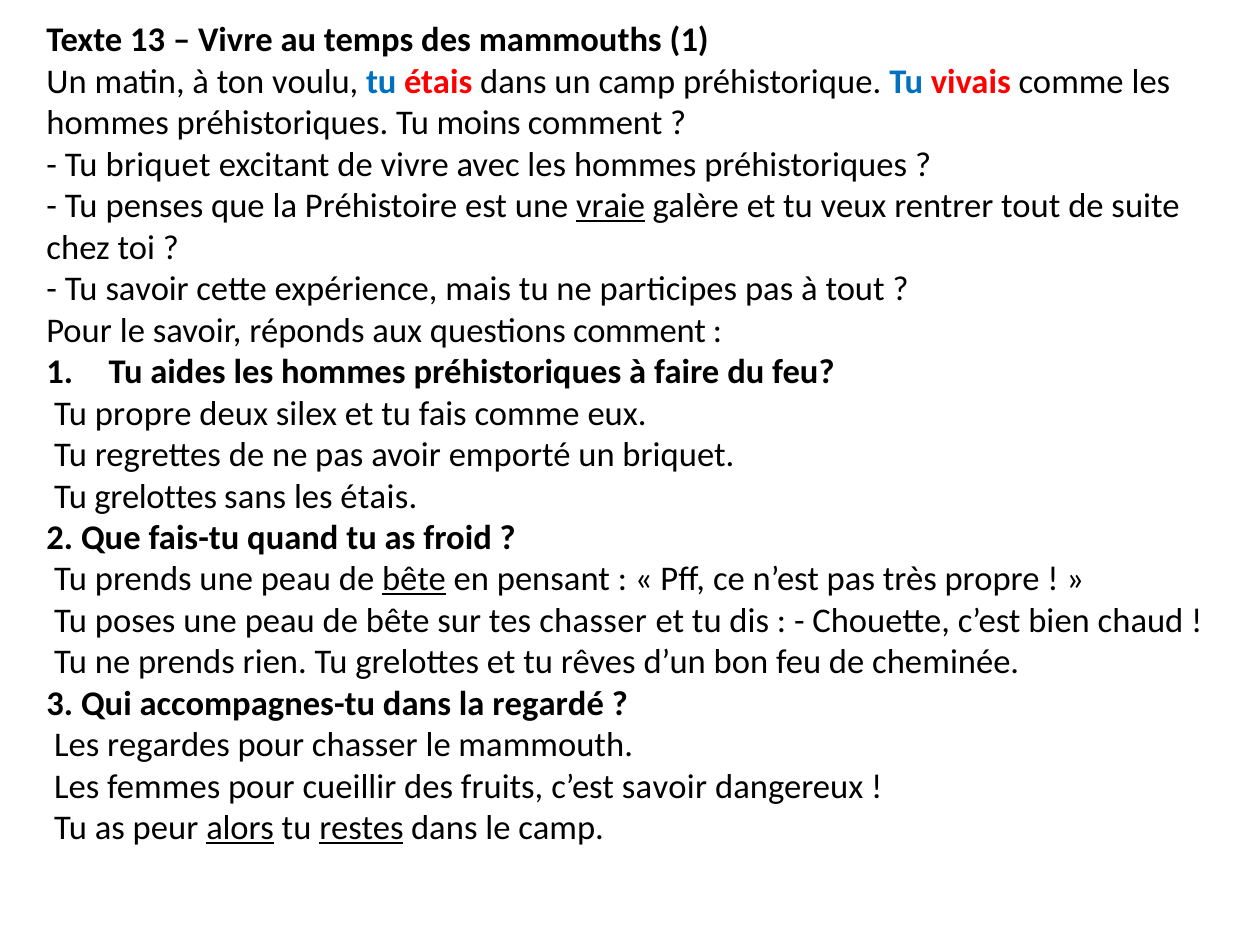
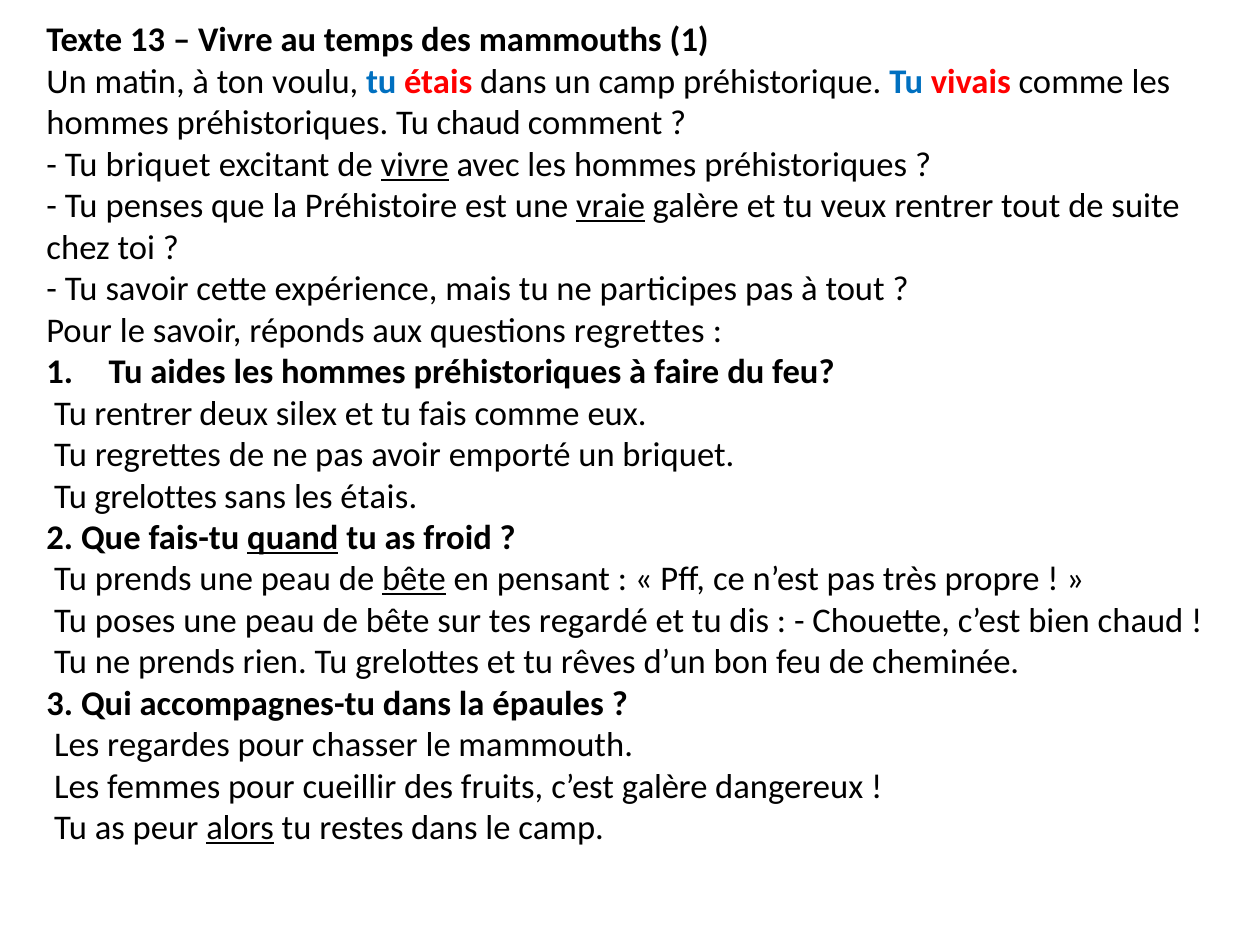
Tu moins: moins -> chaud
vivre at (415, 165) underline: none -> present
questions comment: comment -> regrettes
Tu propre: propre -> rentrer
quand underline: none -> present
tes chasser: chasser -> regardé
regardé: regardé -> épaules
c’est savoir: savoir -> galère
restes underline: present -> none
